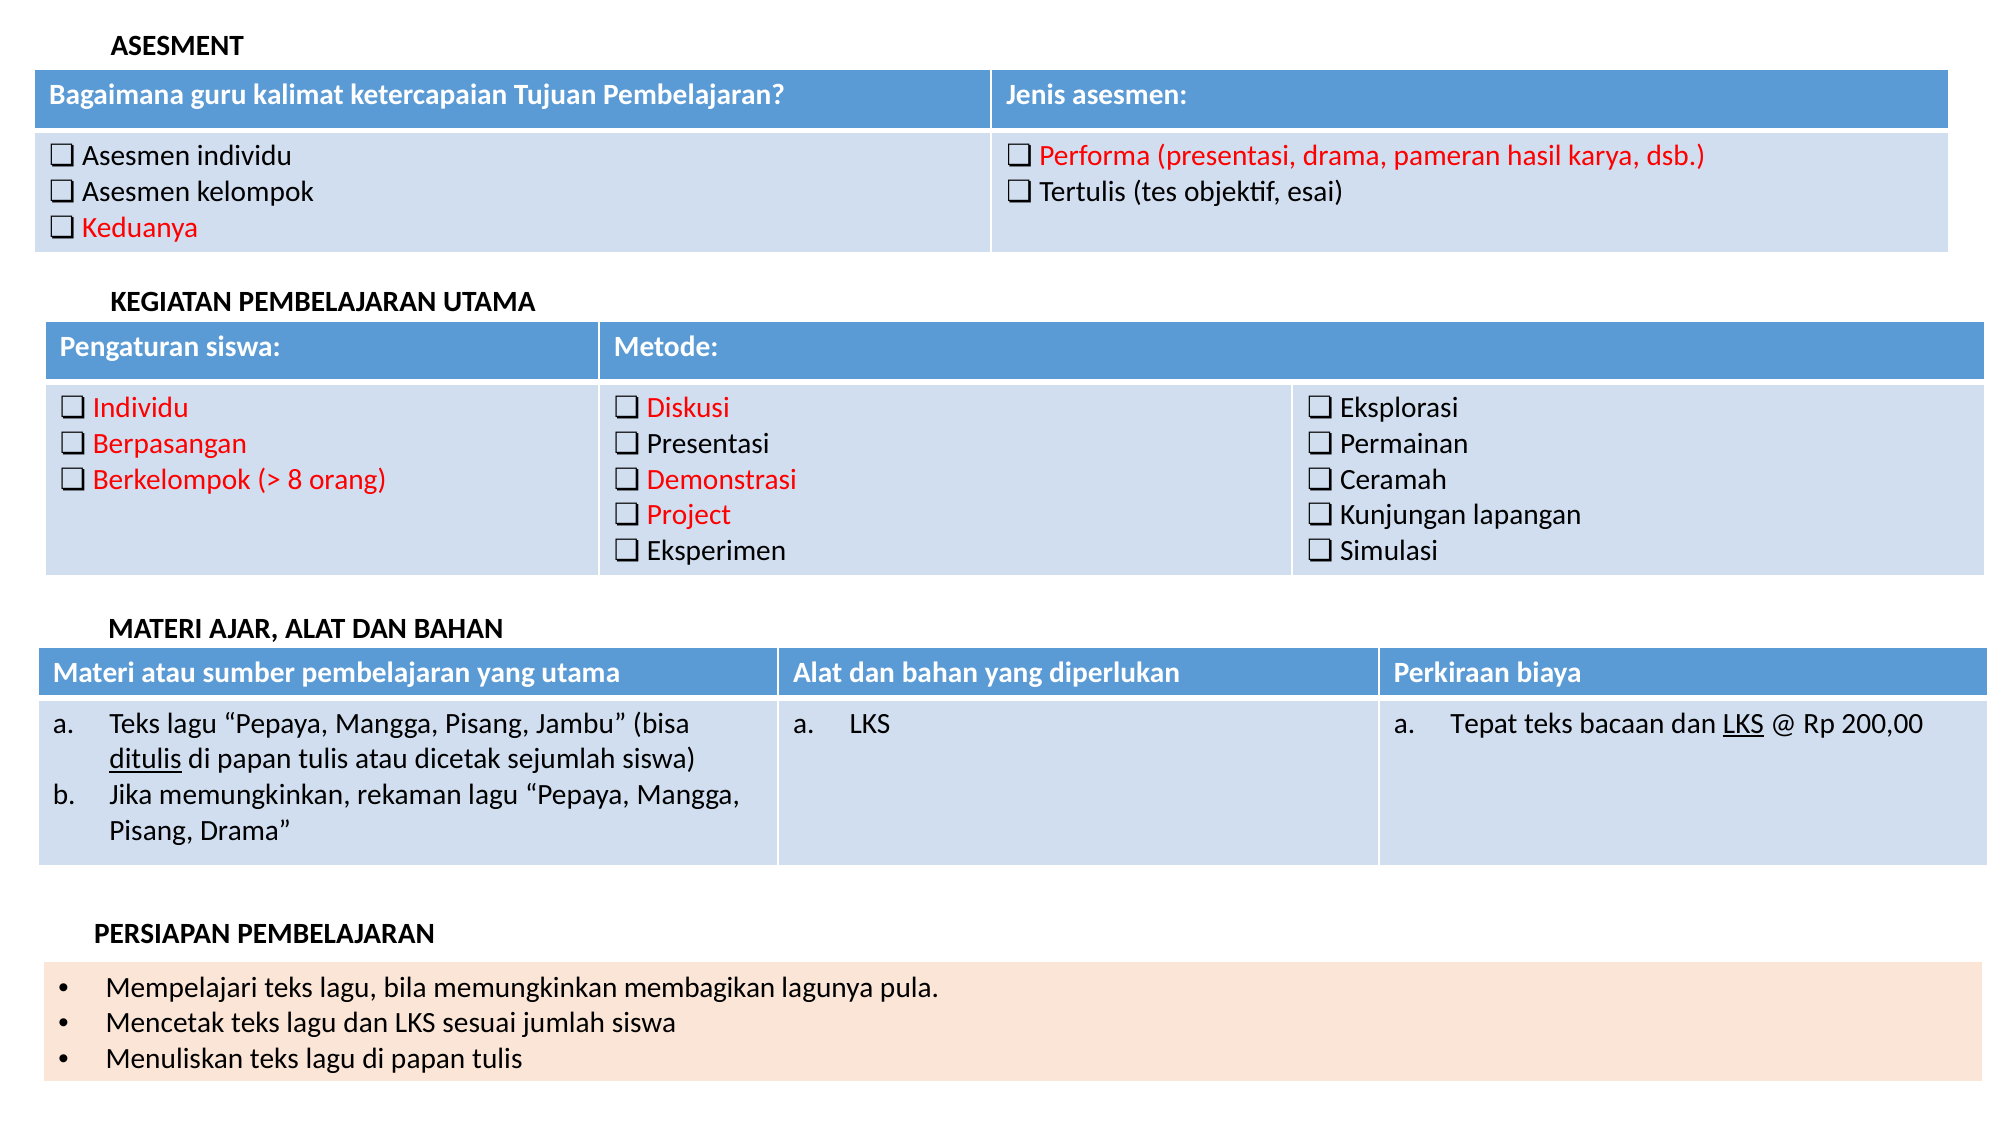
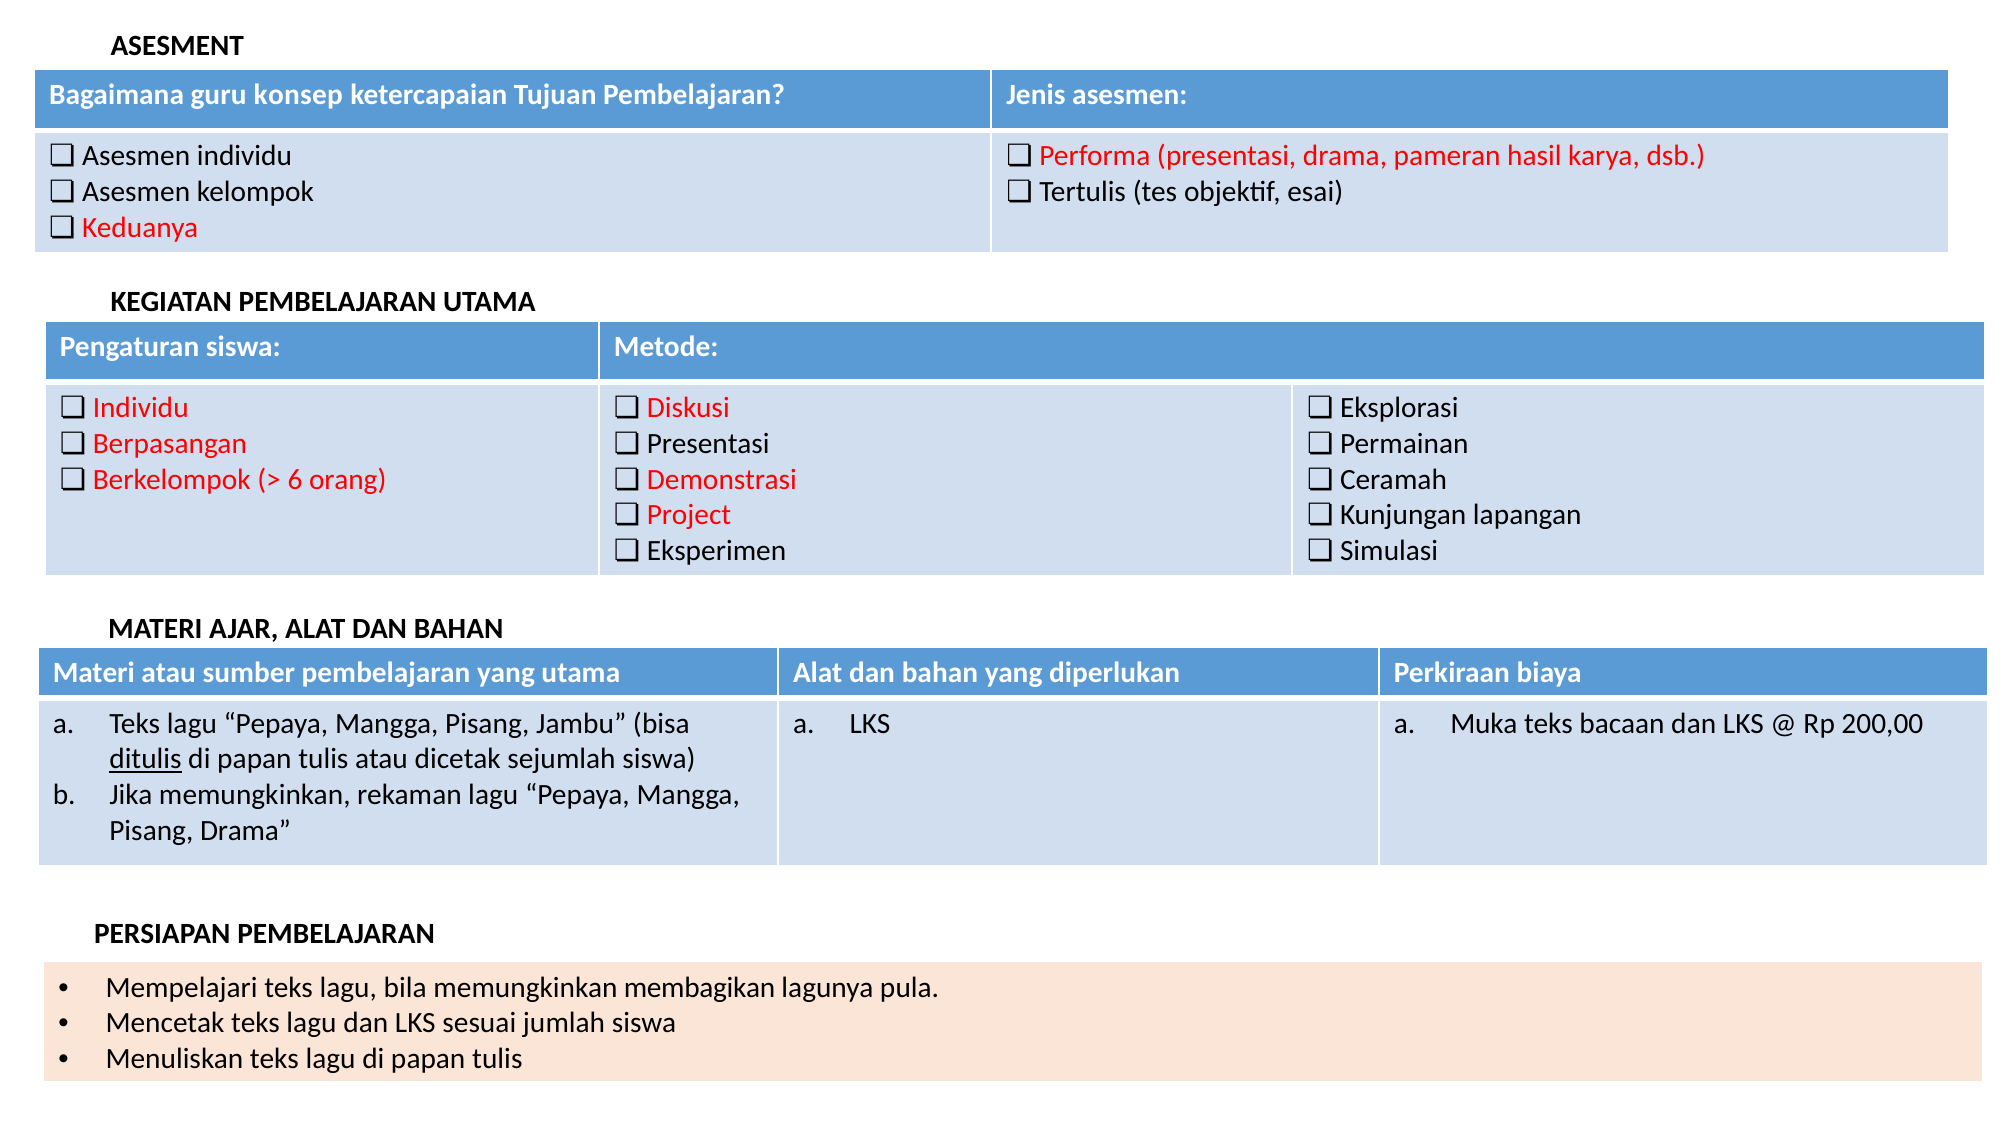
kalimat: kalimat -> konsep
8: 8 -> 6
Tepat: Tepat -> Muka
LKS at (1743, 723) underline: present -> none
